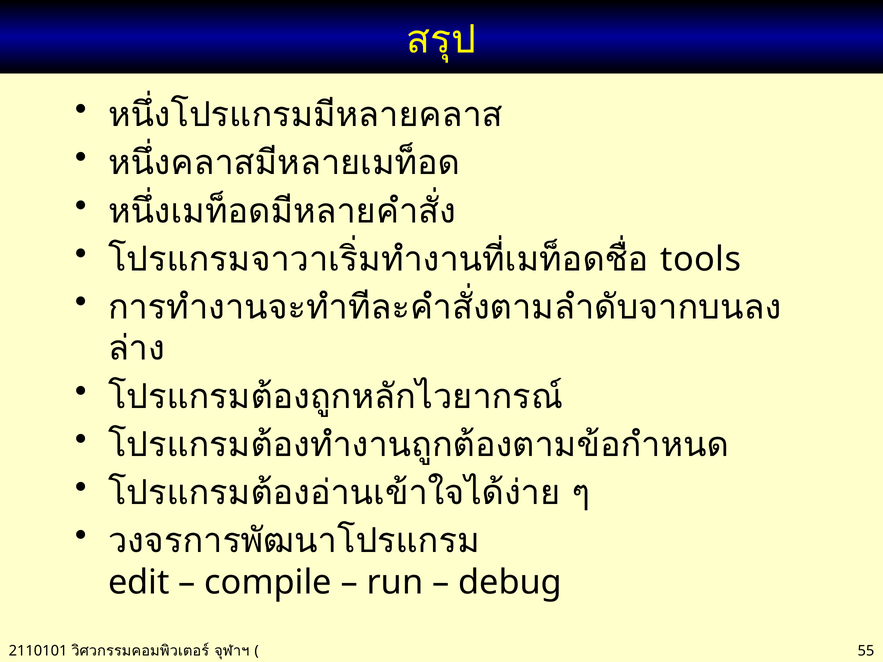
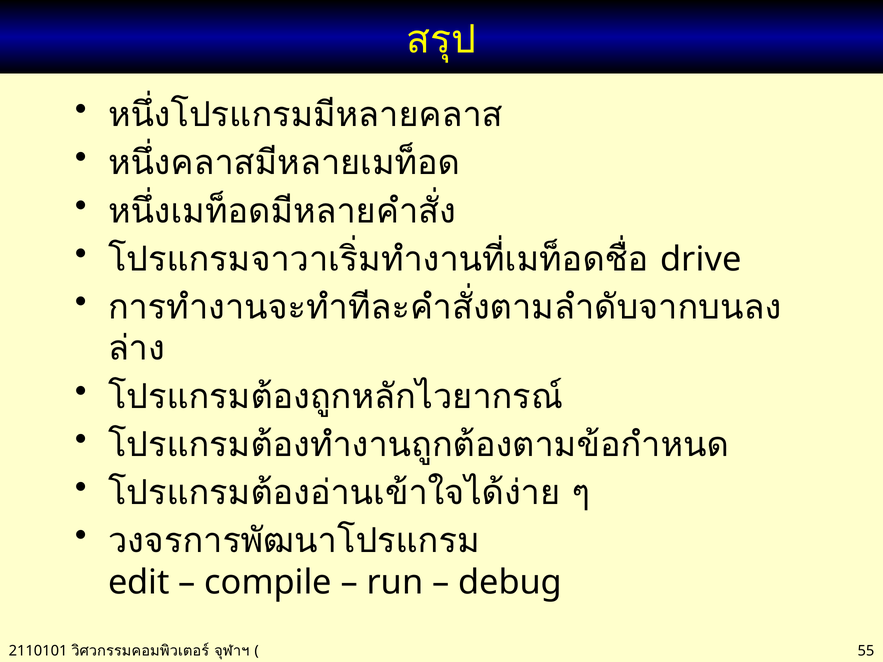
tools: tools -> drive
